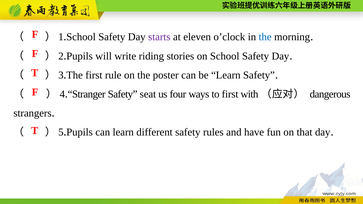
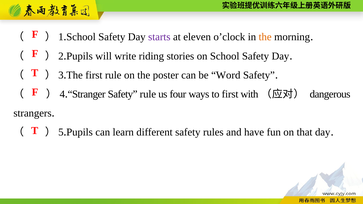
the at (265, 37) colour: blue -> orange
be Learn: Learn -> Word
Safety seat: seat -> rule
